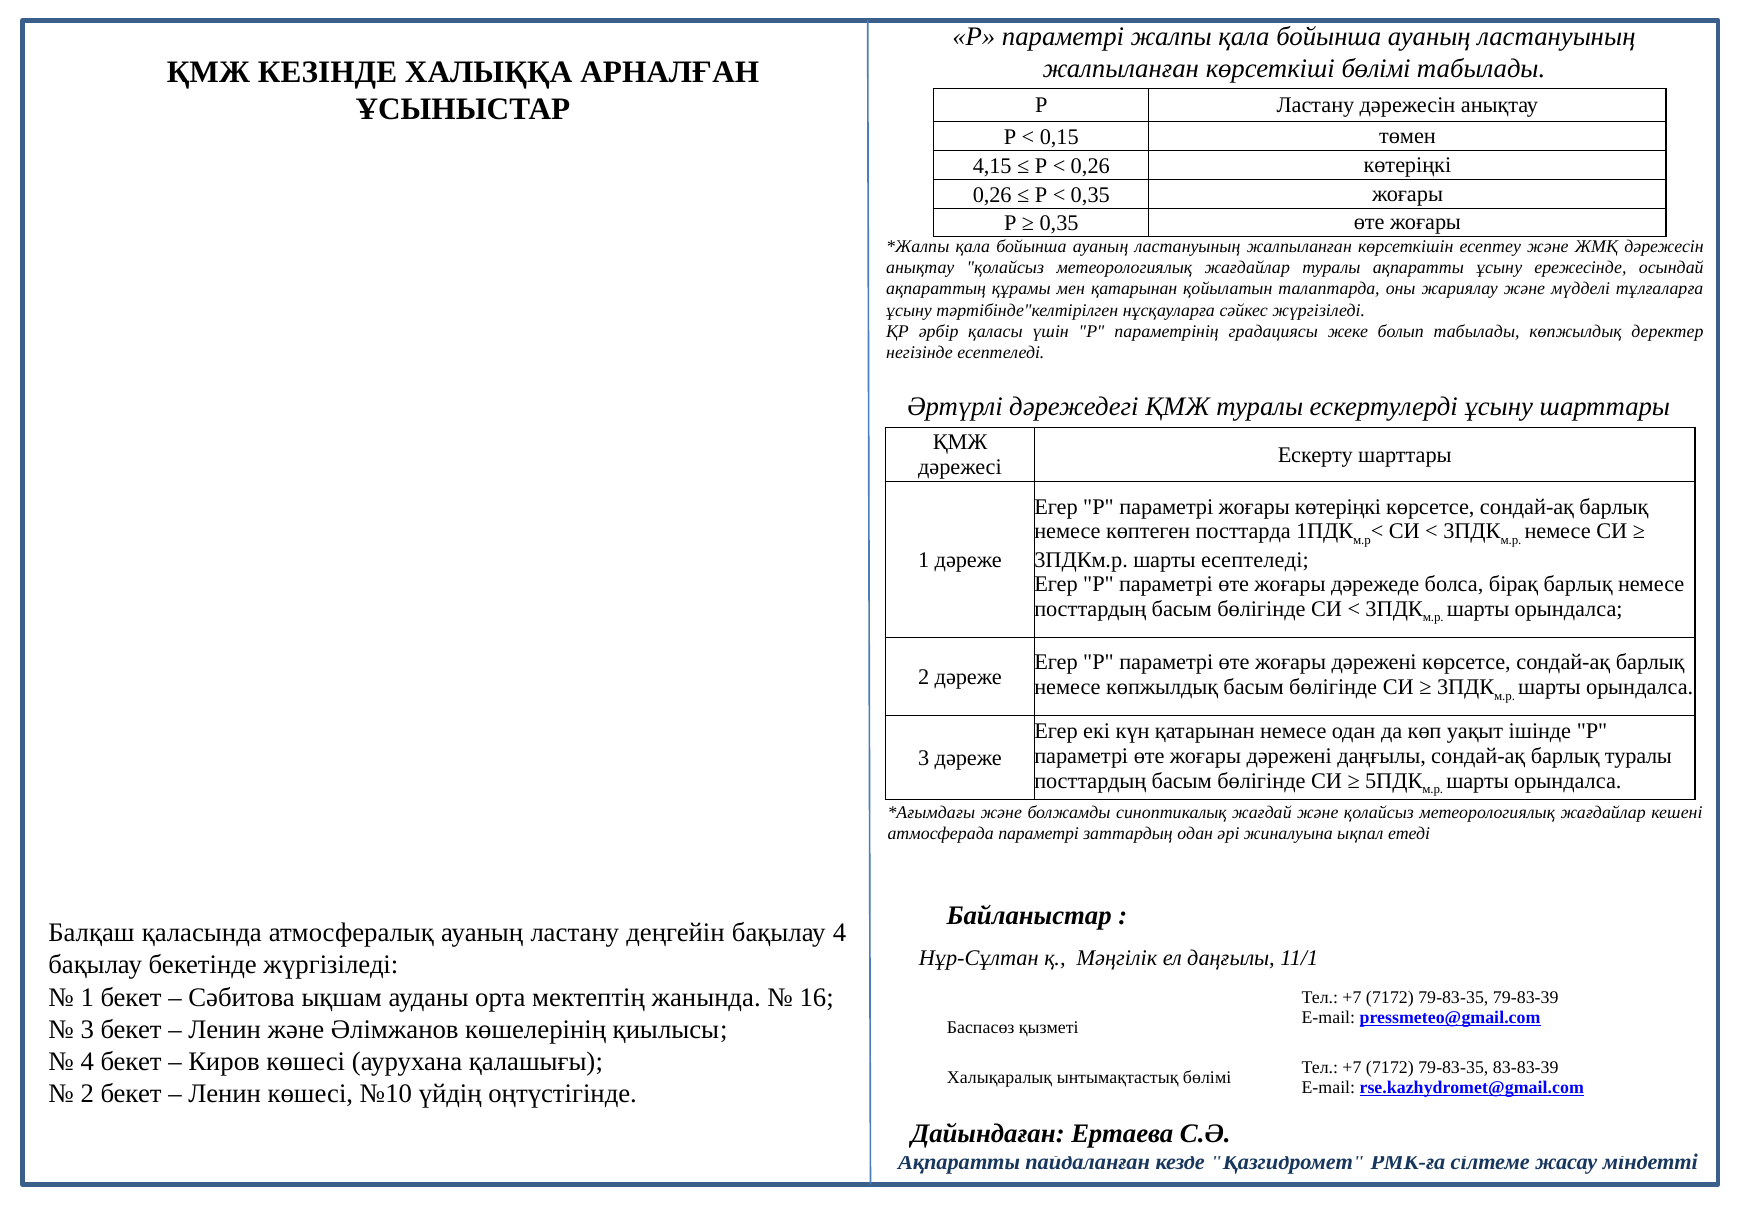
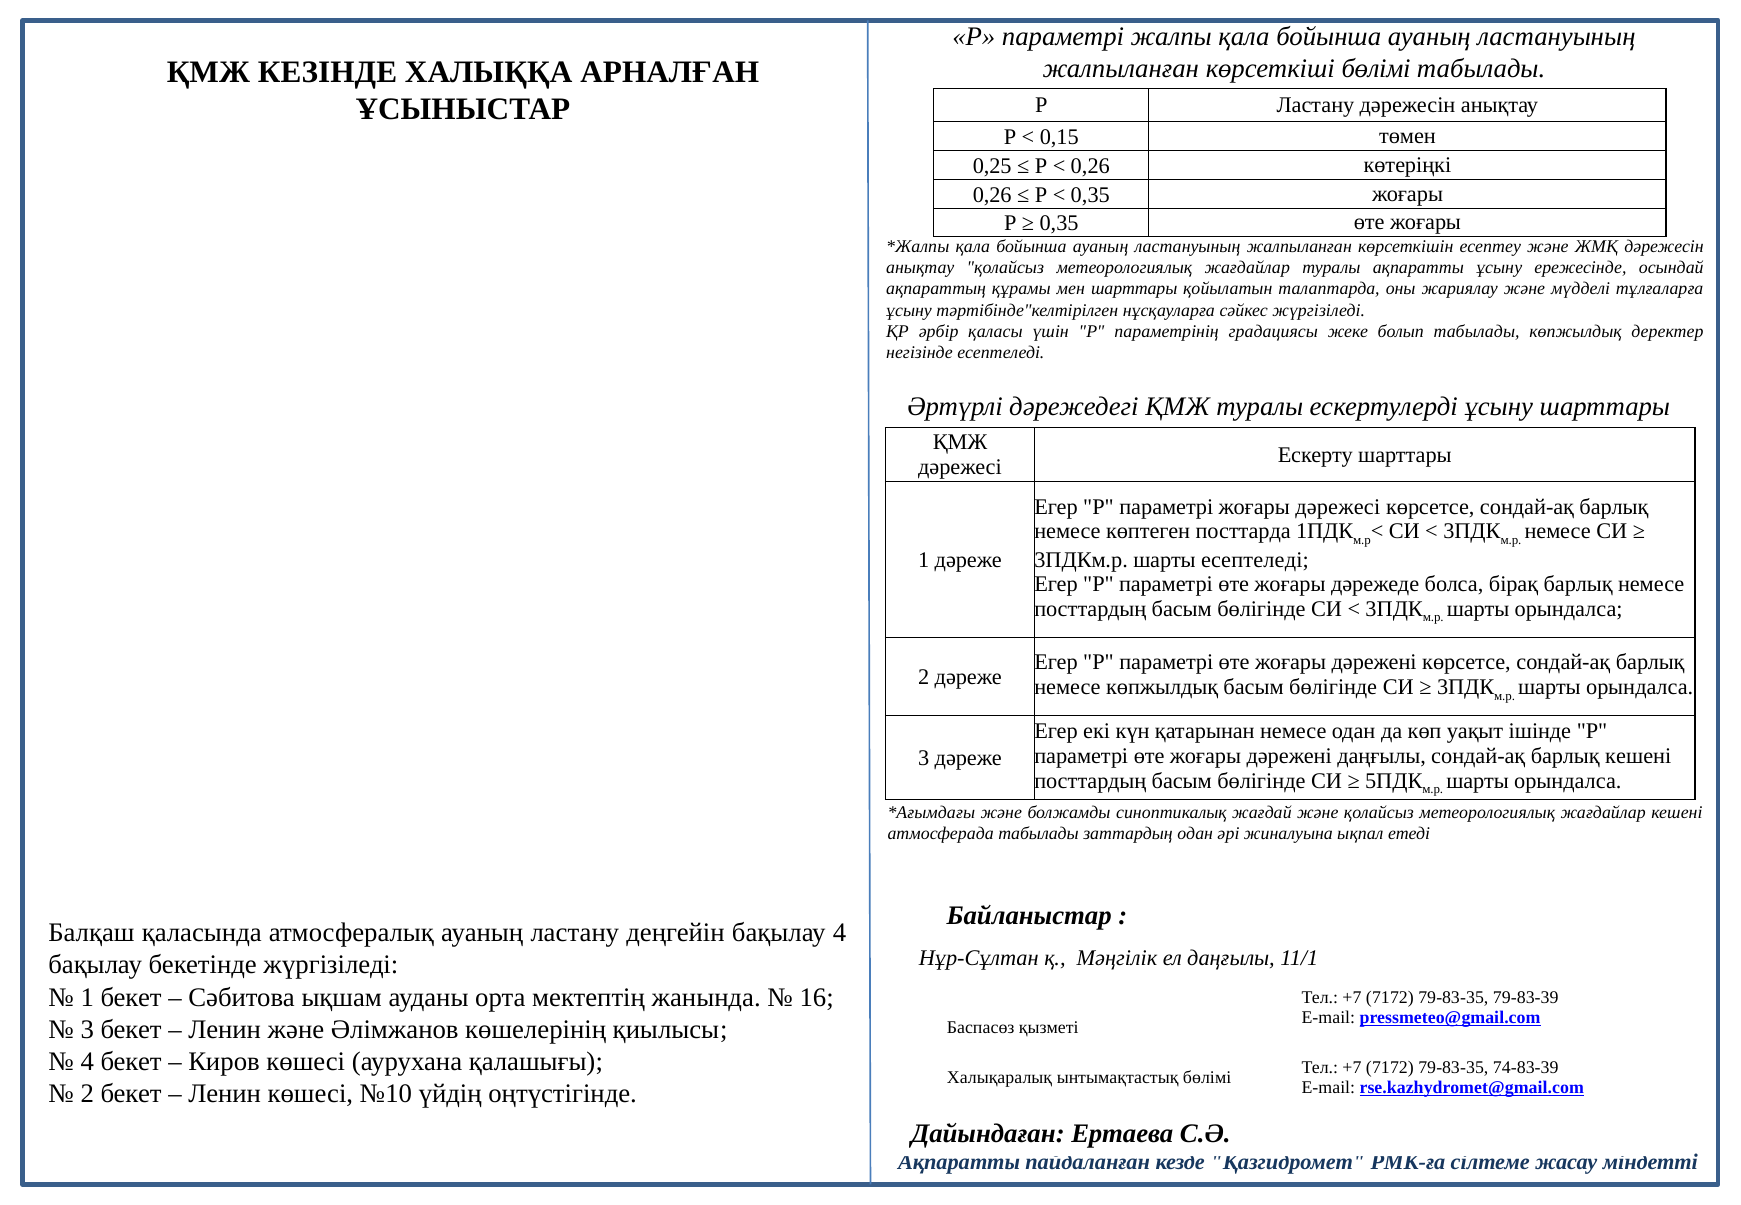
4,15: 4,15 -> 0,25
мен қатарынан: қатарынан -> шарттары
жоғары көтеріңкі: көтеріңкі -> дәрежесі
барлық туралы: туралы -> кешені
атмосферада параметрі: параметрі -> табылады
83-83-39: 83-83-39 -> 74-83-39
